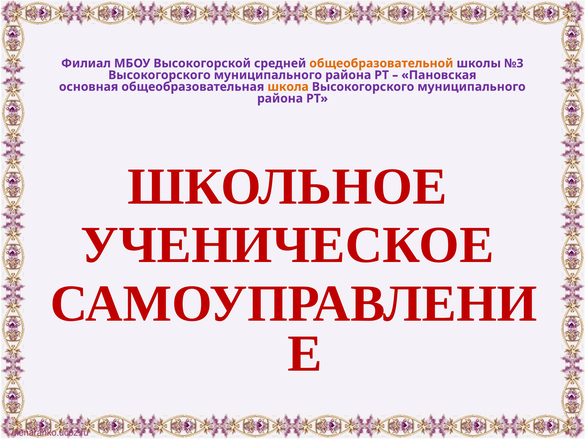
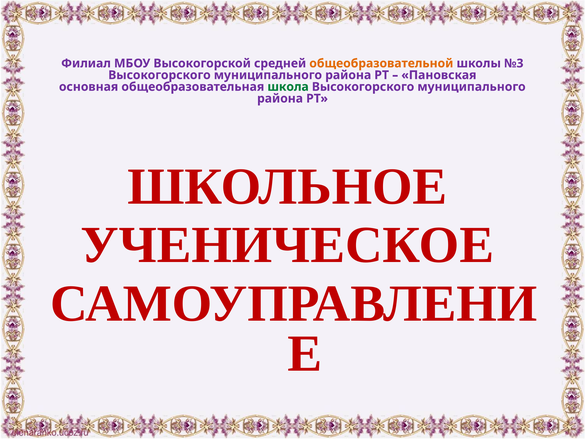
школа colour: orange -> green
